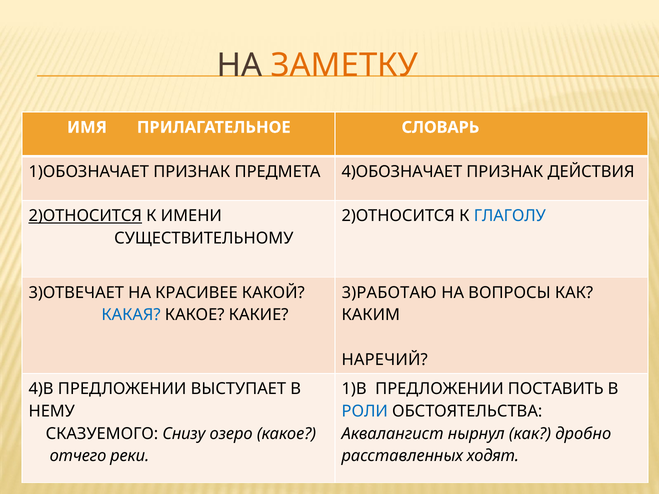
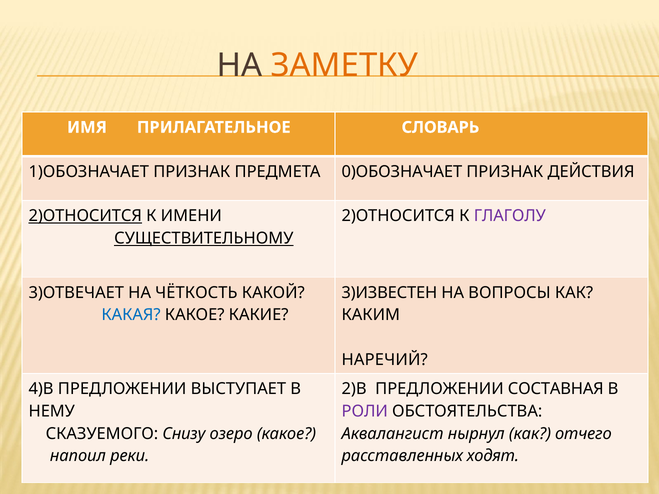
4)ОБОЗНАЧАЕТ: 4)ОБОЗНАЧАЕТ -> 0)ОБОЗНАЧАЕТ
ГЛАГОЛУ colour: blue -> purple
СУЩЕСТВИТЕЛЬНОМУ underline: none -> present
КРАСИВЕЕ: КРАСИВЕЕ -> ЧЁТКОСТЬ
3)РАБОТАЮ: 3)РАБОТАЮ -> 3)ИЗВЕСТЕН
1)В: 1)В -> 2)В
ПОСТАВИТЬ: ПОСТАВИТЬ -> СОСТАВНАЯ
РОЛИ colour: blue -> purple
дробно: дробно -> отчего
отчего: отчего -> напоил
